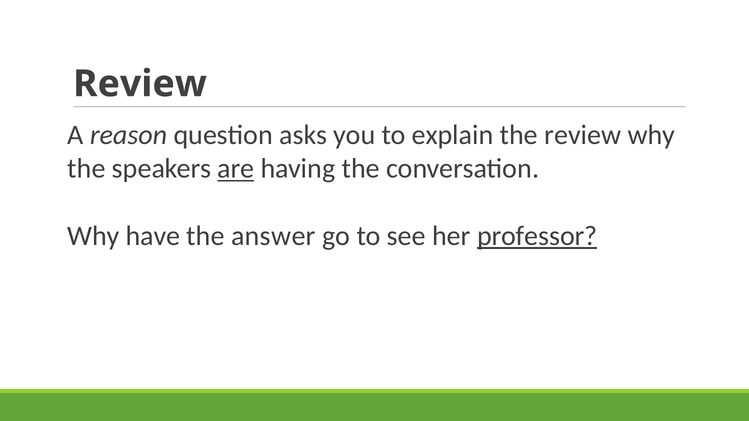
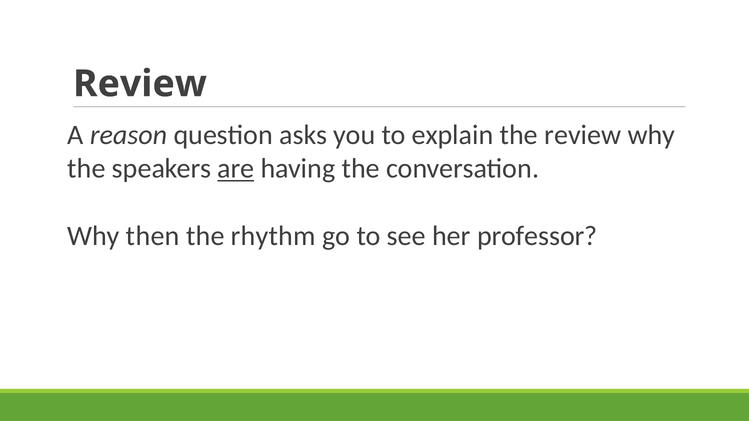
have: have -> then
answer: answer -> rhythm
professor underline: present -> none
